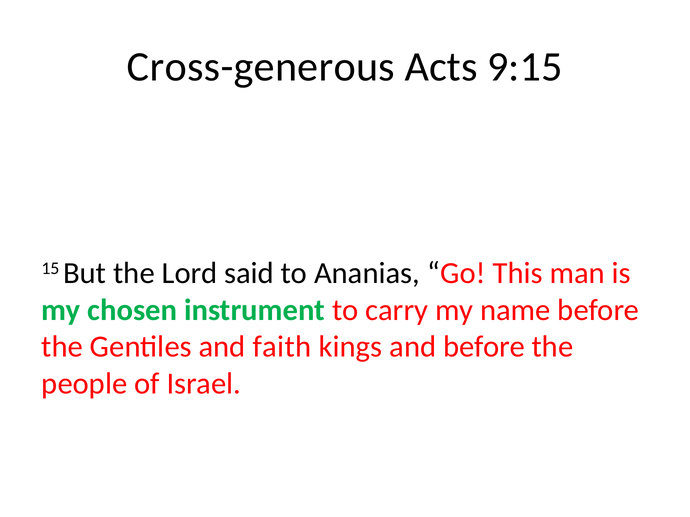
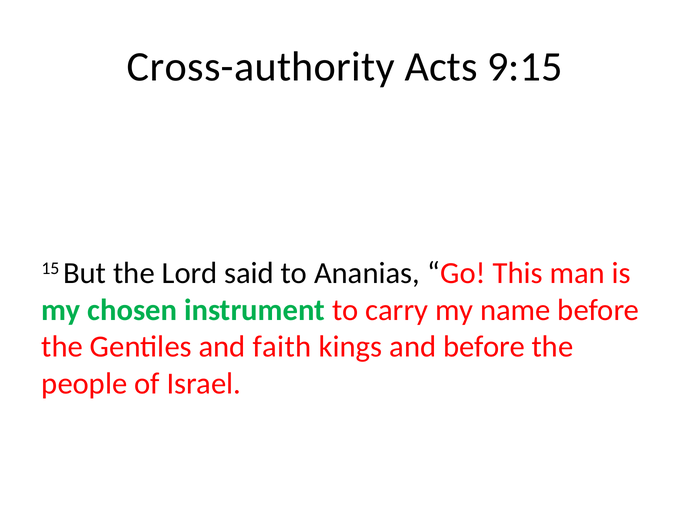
Cross-generous: Cross-generous -> Cross-authority
